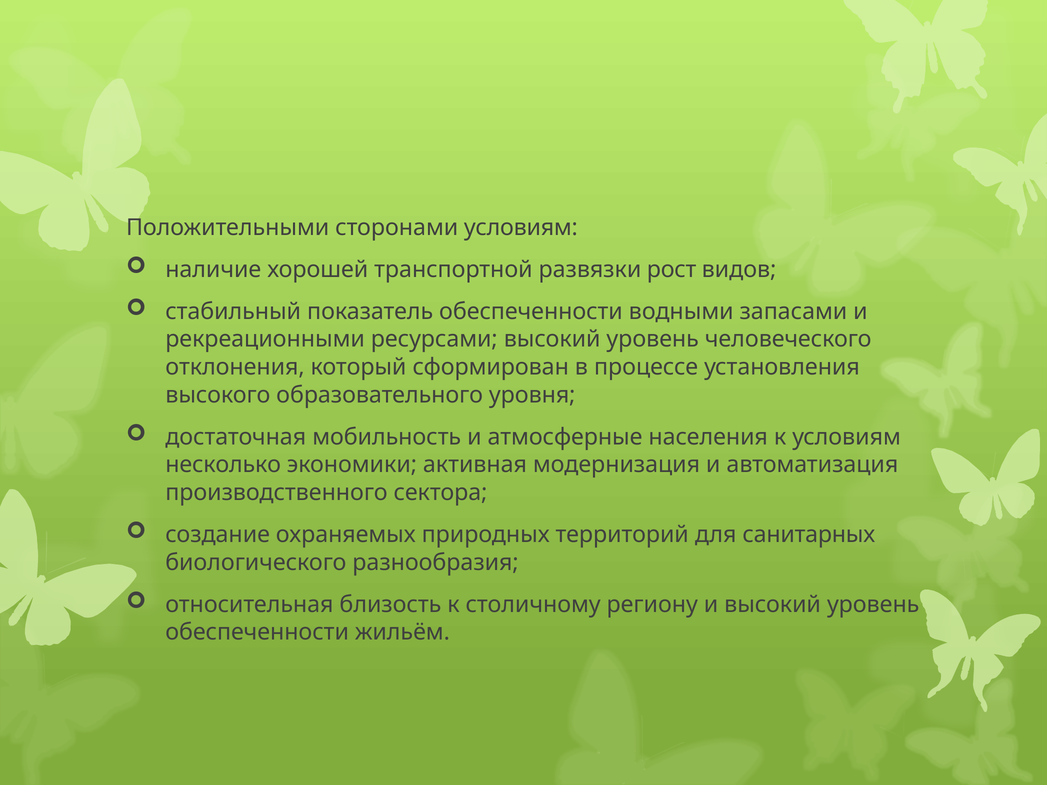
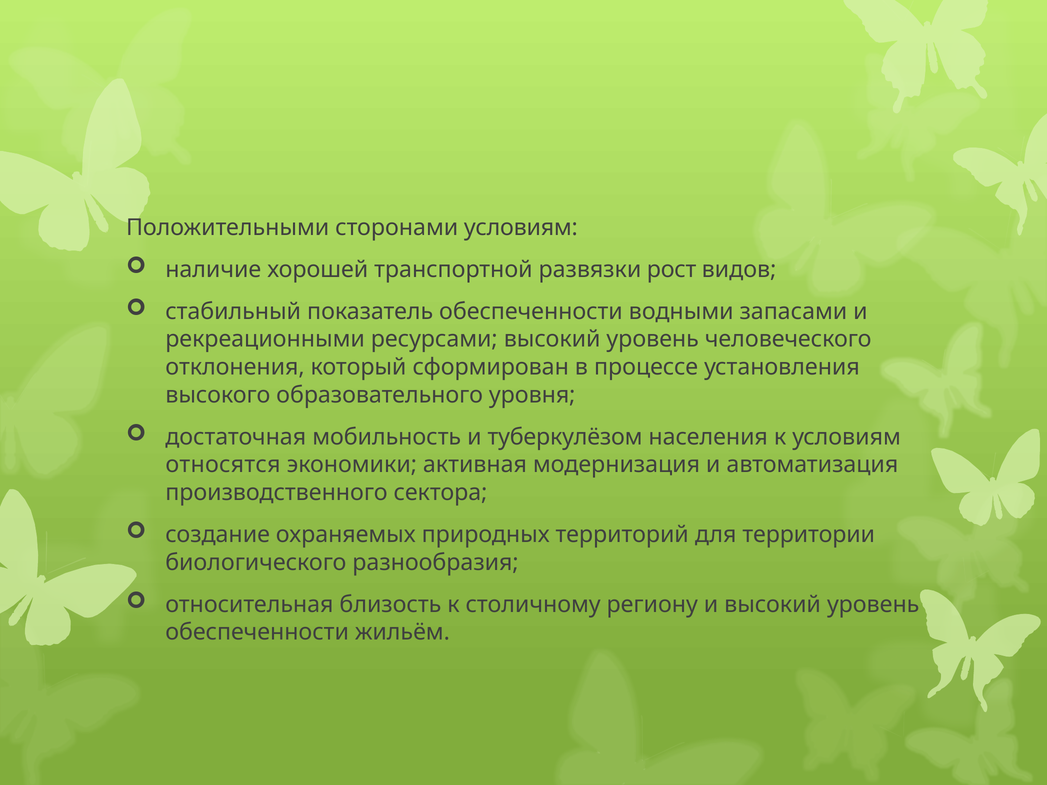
атмосферные: атмосферные -> туберкулёзом
несколько: несколько -> относятся
санитарных: санитарных -> территории
